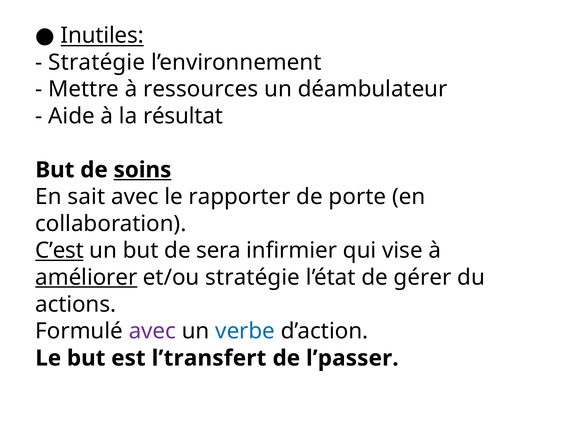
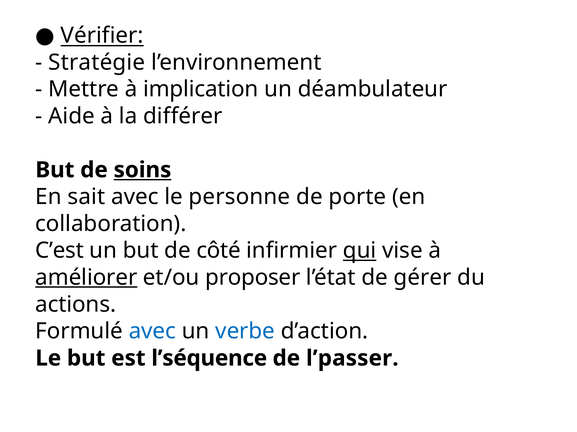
Inutiles: Inutiles -> Vérifier
ressources: ressources -> implication
résultat: résultat -> différer
rapporter: rapporter -> personne
C’est underline: present -> none
sera: sera -> côté
qui underline: none -> present
et/ou stratégie: stratégie -> proposer
avec at (152, 332) colour: purple -> blue
l’transfert: l’transfert -> l’séquence
